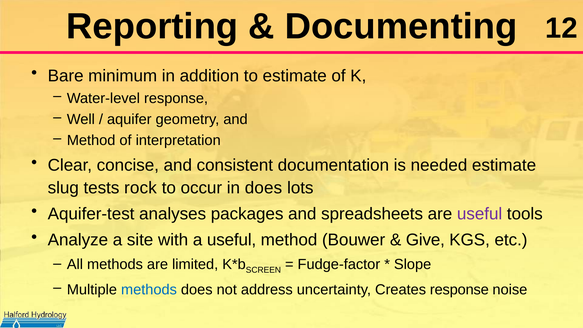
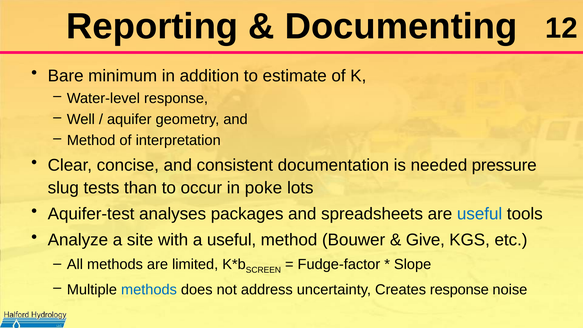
needed estimate: estimate -> pressure
rock: rock -> than
in does: does -> poke
useful at (480, 214) colour: purple -> blue
